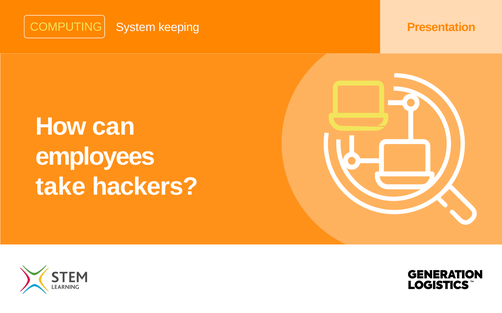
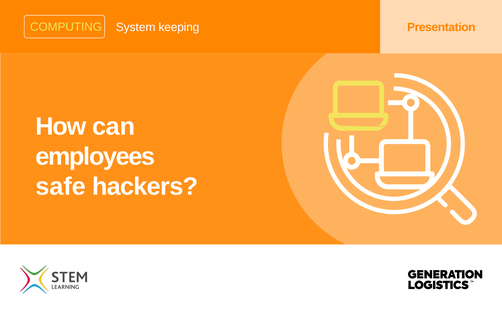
take: take -> safe
